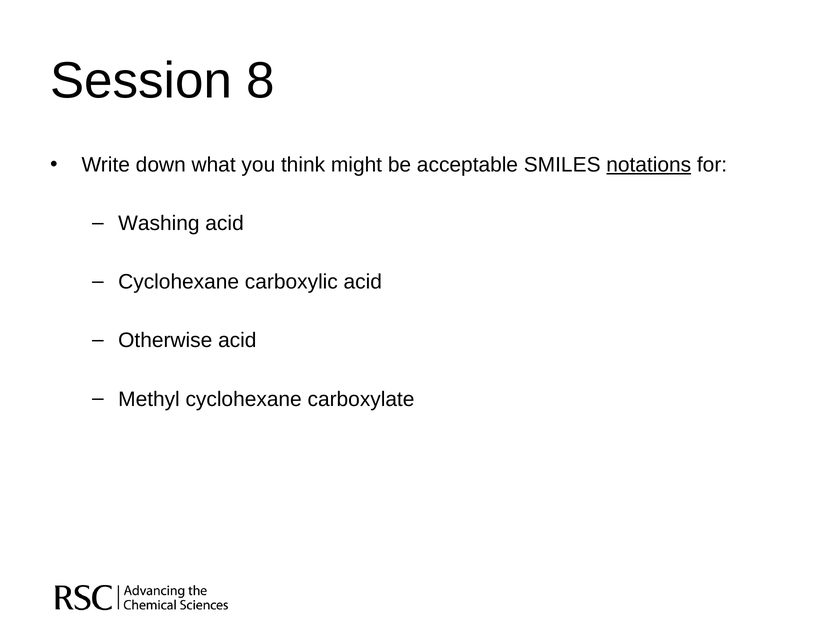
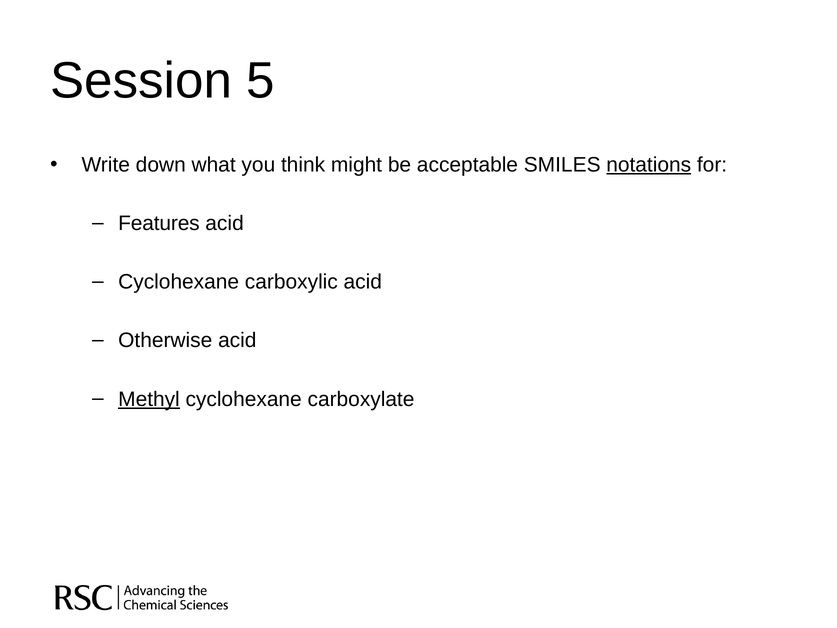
8: 8 -> 5
Washing: Washing -> Features
Methyl underline: none -> present
